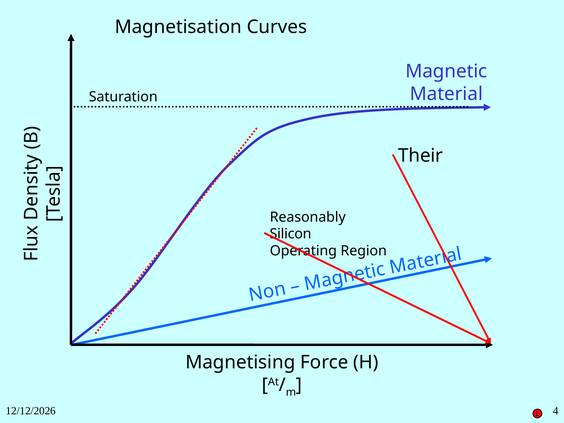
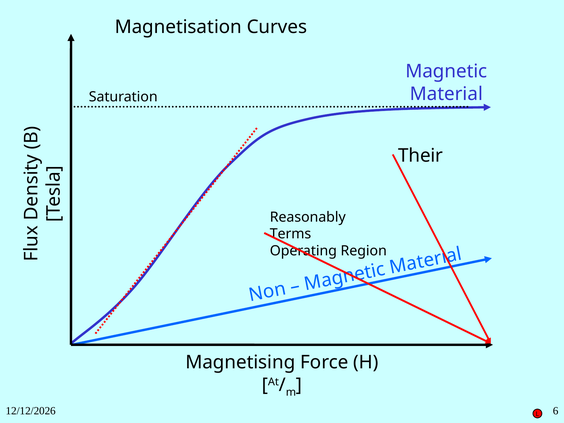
Silicon: Silicon -> Terms
4: 4 -> 6
